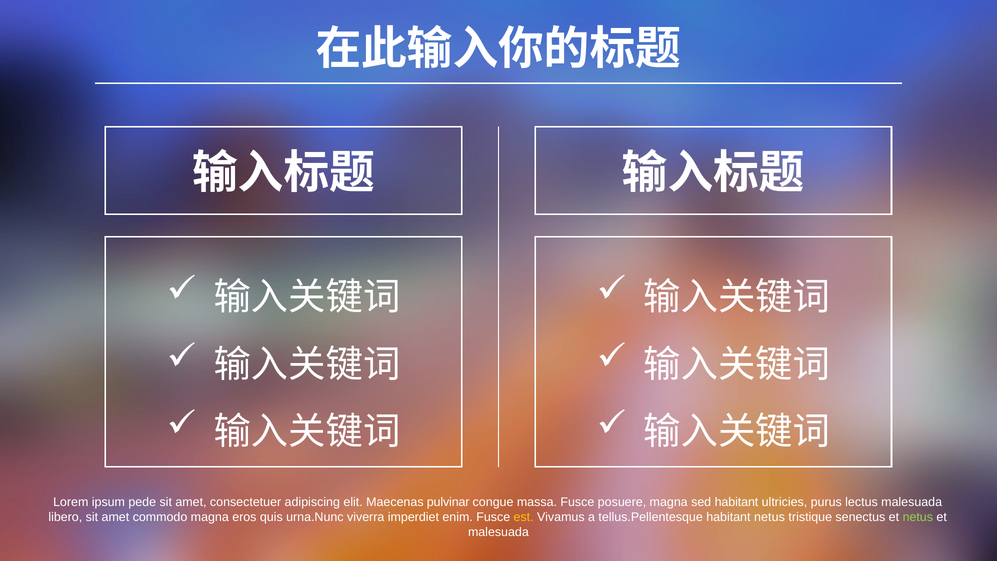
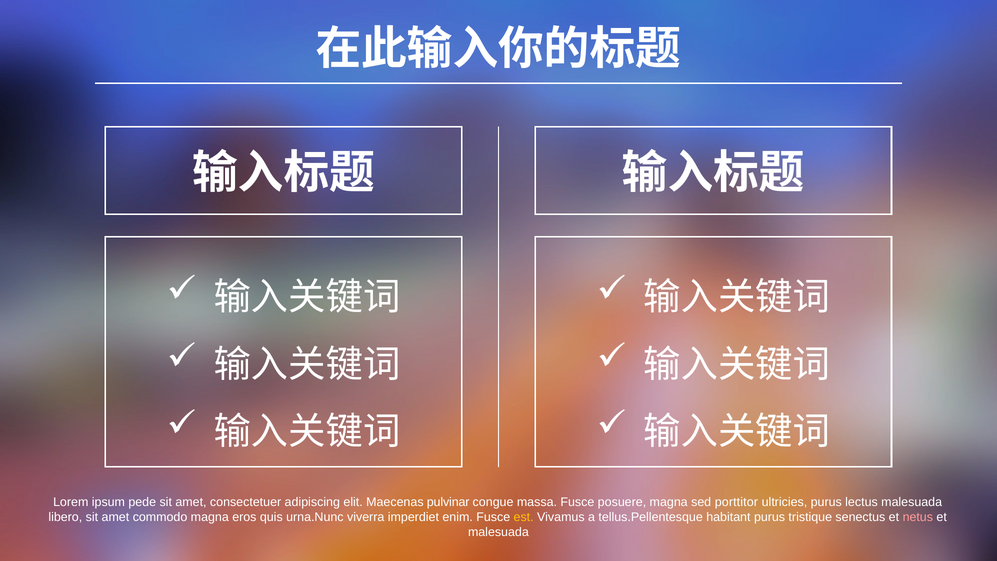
sed habitant: habitant -> porttitor
habitant netus: netus -> purus
netus at (918, 517) colour: light green -> pink
